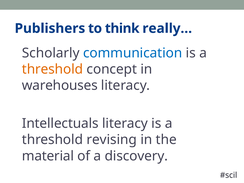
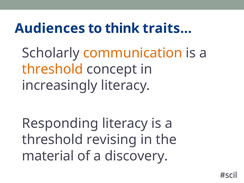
Publishers: Publishers -> Audiences
really…: really… -> traits…
communication colour: blue -> orange
warehouses: warehouses -> increasingly
Intellectuals: Intellectuals -> Responding
